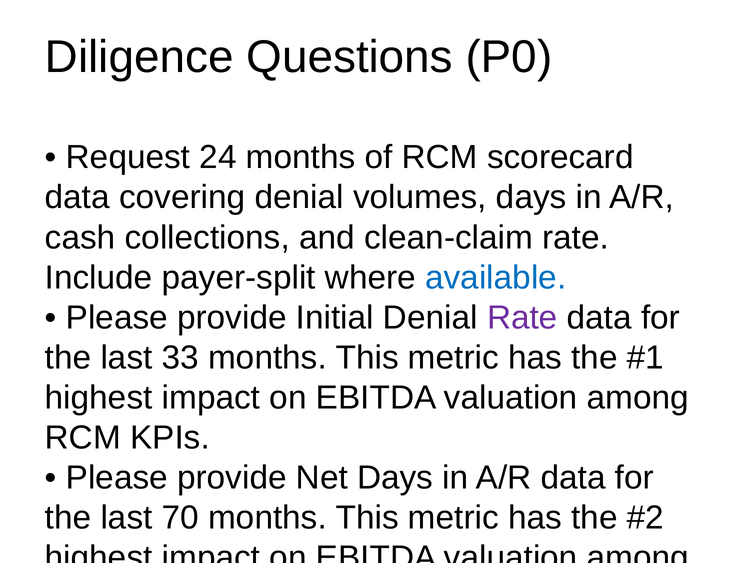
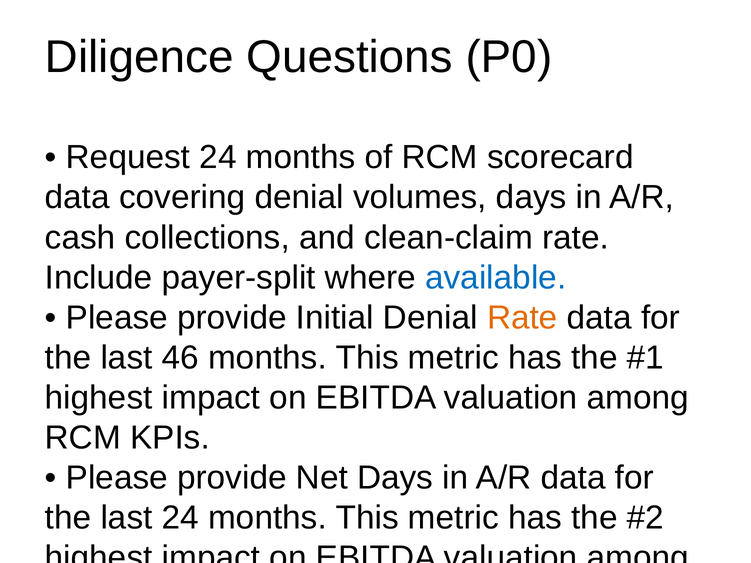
Rate at (522, 318) colour: purple -> orange
33: 33 -> 46
last 70: 70 -> 24
